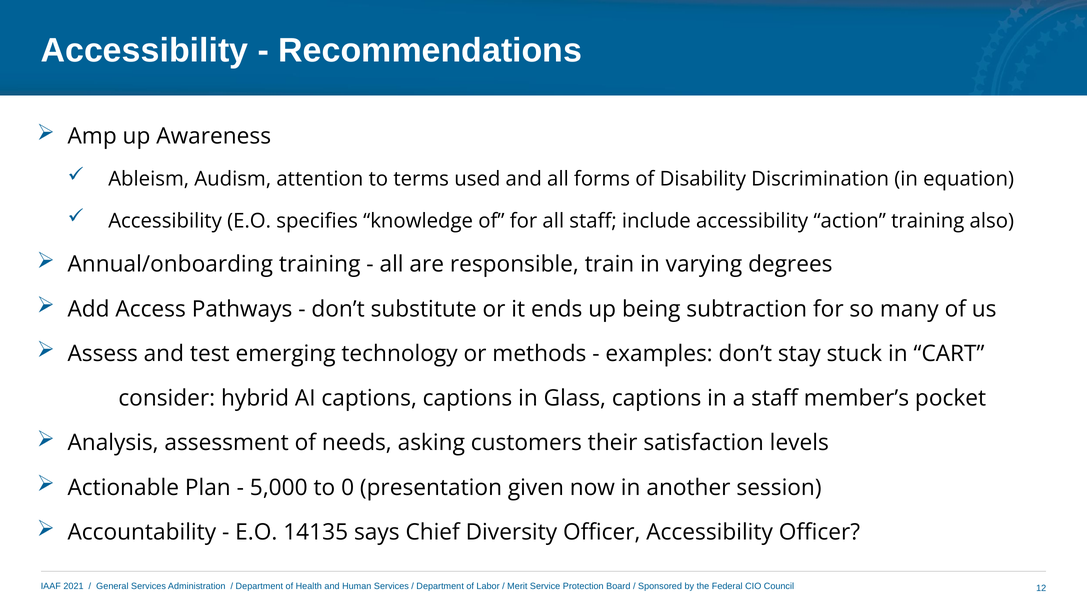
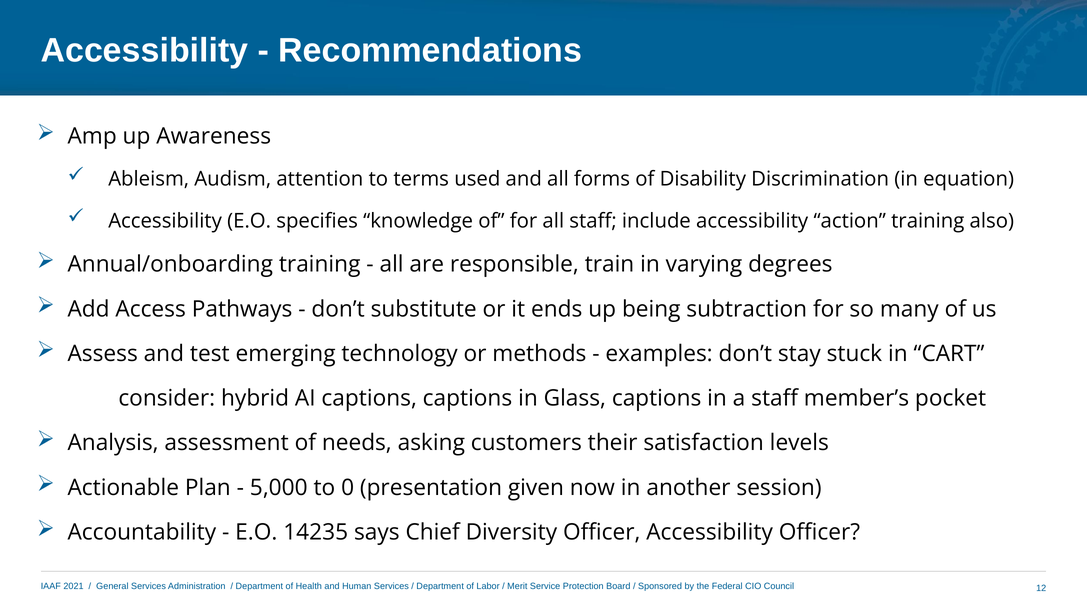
14135: 14135 -> 14235
